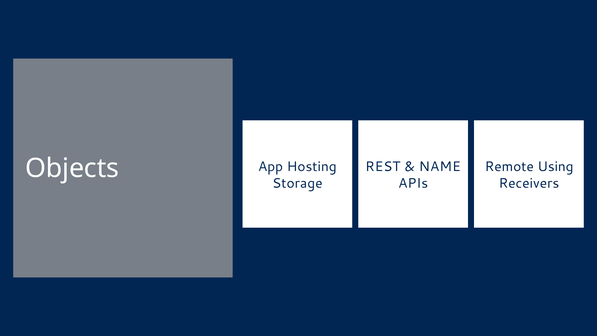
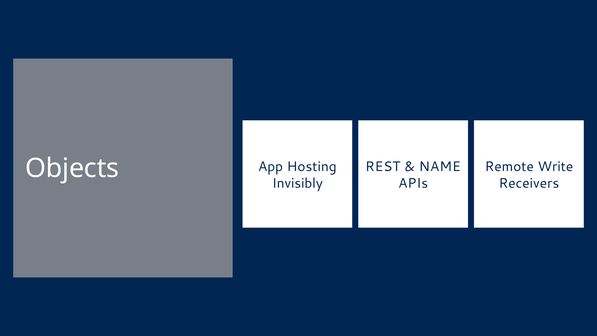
Using: Using -> Write
Storage: Storage -> Invisibly
